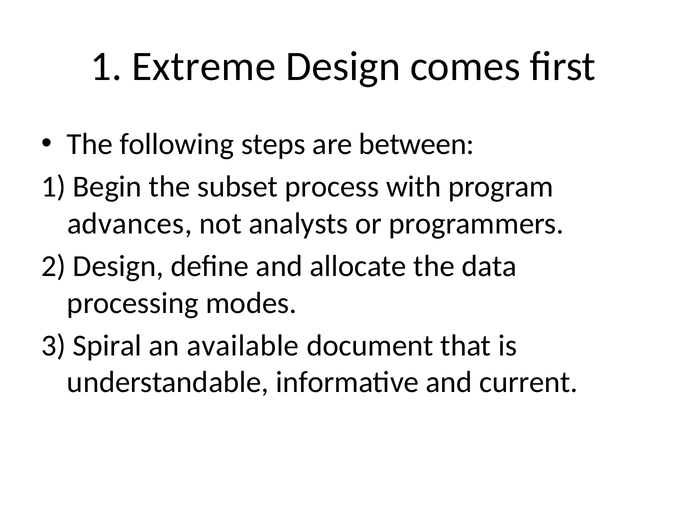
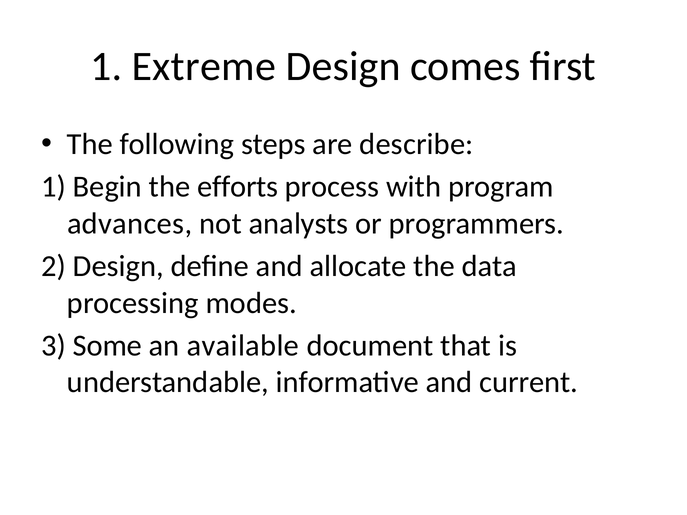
between: between -> describe
subset: subset -> efforts
Spiral: Spiral -> Some
